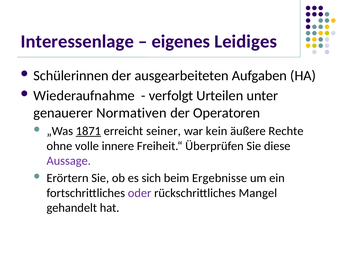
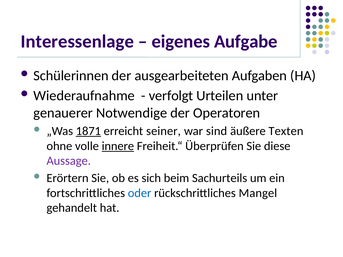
Leidiges: Leidiges -> Aufgabe
Normativen: Normativen -> Notwendige
kein: kein -> sind
Rechte: Rechte -> Texten
innere underline: none -> present
Ergebnisse: Ergebnisse -> Sachurteils
oder colour: purple -> blue
